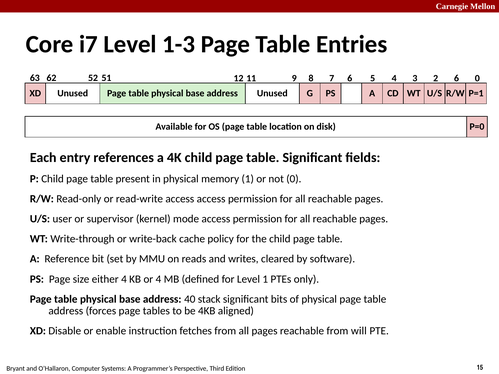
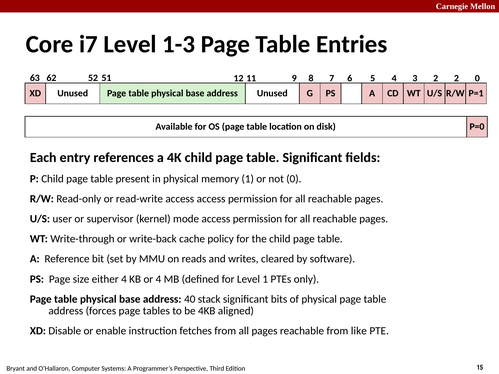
2 6: 6 -> 2
will: will -> like
